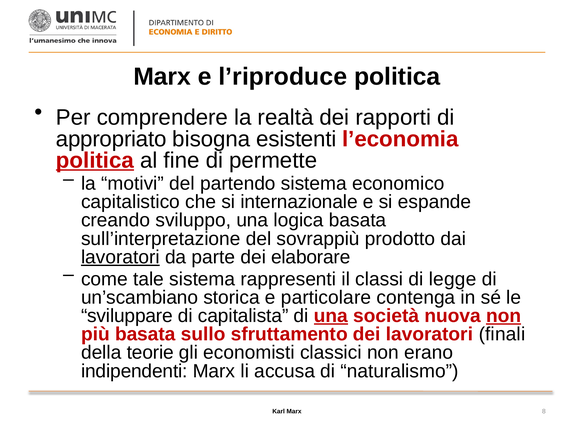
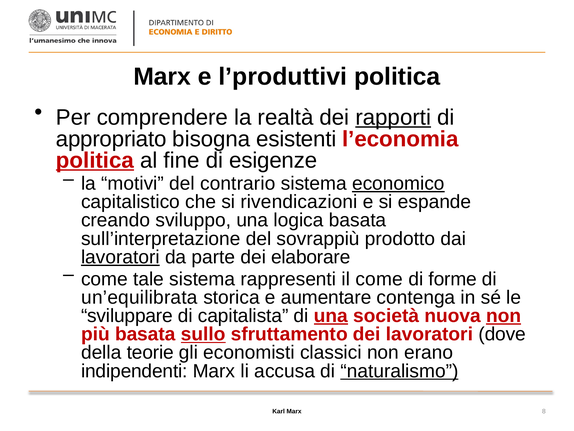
l’riproduce: l’riproduce -> l’produttivi
rapporti underline: none -> present
permette: permette -> esigenze
partendo: partendo -> contrario
economico underline: none -> present
internazionale: internazionale -> rivendicazioni
il classi: classi -> come
legge: legge -> forme
un’scambiano: un’scambiano -> un’equilibrata
particolare: particolare -> aumentare
sullo underline: none -> present
finali: finali -> dove
naturalismo underline: none -> present
